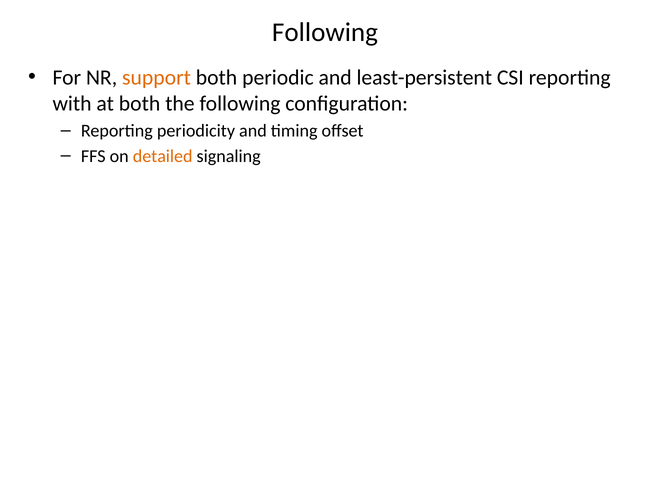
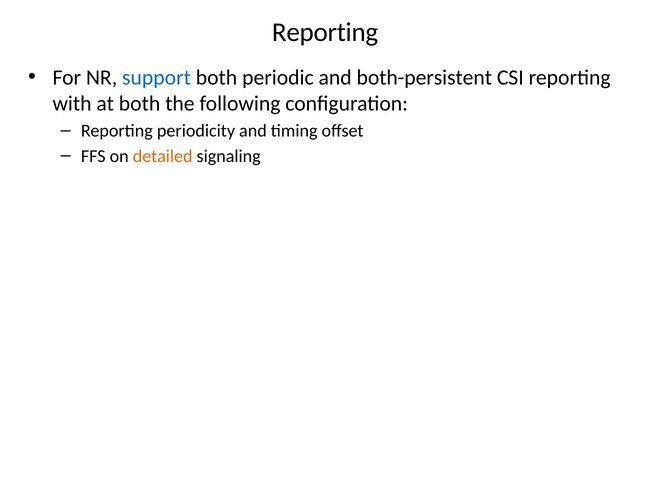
Following at (325, 32): Following -> Reporting
support colour: orange -> blue
least-persistent: least-persistent -> both-persistent
